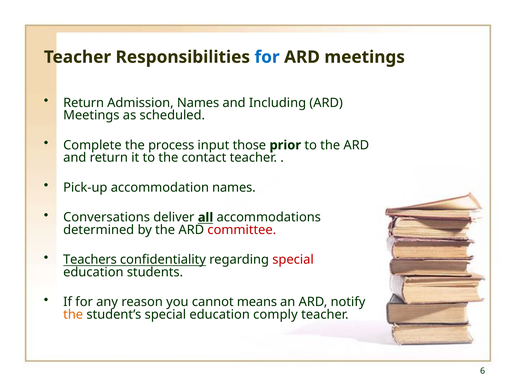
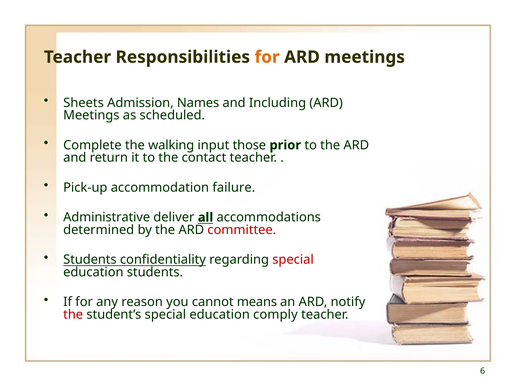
for at (267, 57) colour: blue -> orange
Return at (84, 103): Return -> Sheets
process: process -> walking
accommodation names: names -> failure
Conversations: Conversations -> Administrative
Teachers at (90, 260): Teachers -> Students
the at (73, 314) colour: orange -> red
